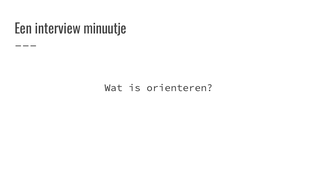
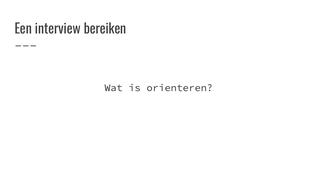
minuutje: minuutje -> bereiken
